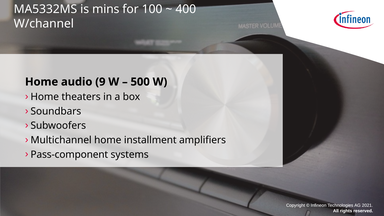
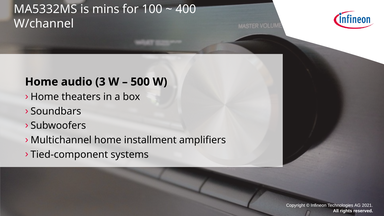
9: 9 -> 3
Pass-component: Pass-component -> Tied-component
